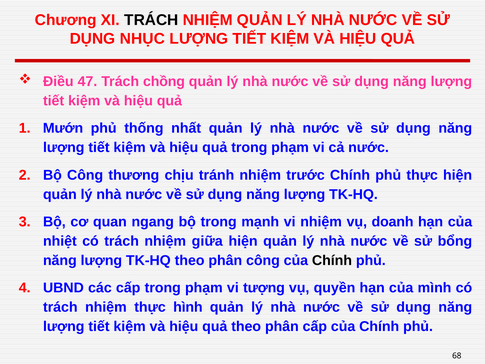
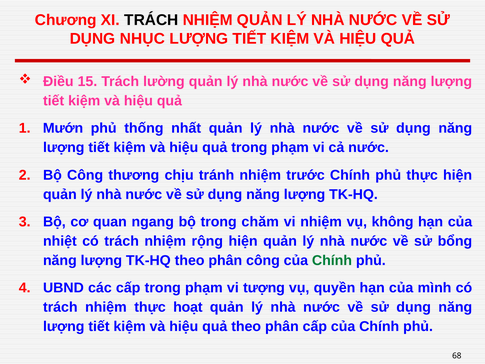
47: 47 -> 15
chồng: chồng -> lường
mạnh: mạnh -> chăm
doanh: doanh -> không
giữa: giữa -> rộng
Chính at (332, 260) colour: black -> green
hình: hình -> hoạt
